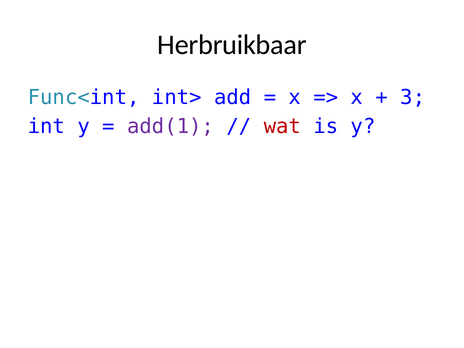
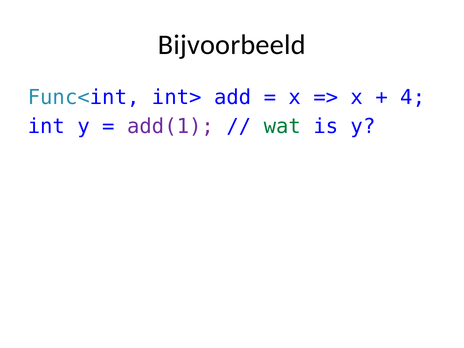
Herbruikbaar: Herbruikbaar -> Bijvoorbeeld
3: 3 -> 4
wat colour: red -> green
